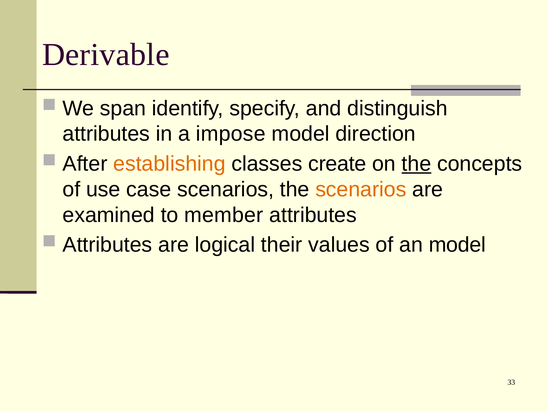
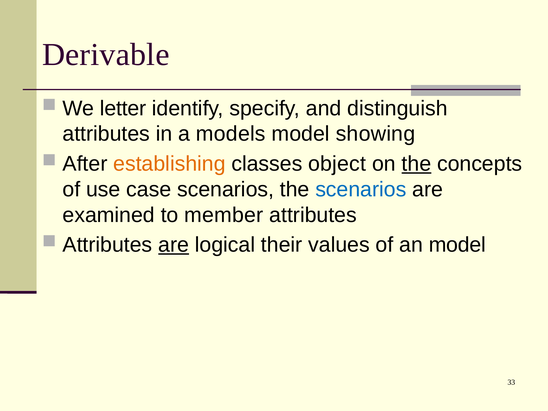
span: span -> letter
impose: impose -> models
direction: direction -> showing
create: create -> object
scenarios at (361, 189) colour: orange -> blue
are at (174, 245) underline: none -> present
